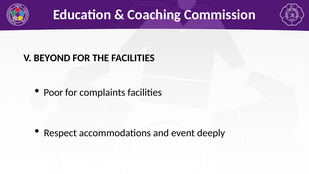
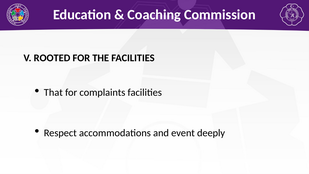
BEYOND: BEYOND -> ROOTED
Poor: Poor -> That
